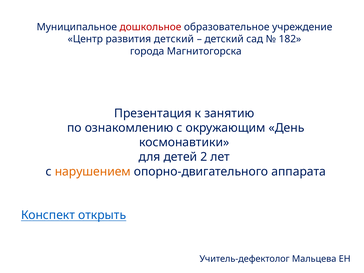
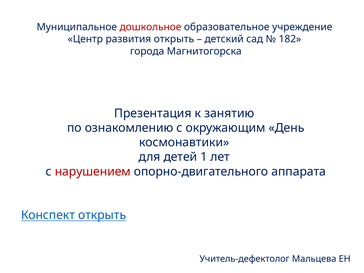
развития детский: детский -> открыть
2: 2 -> 1
нарушением colour: orange -> red
